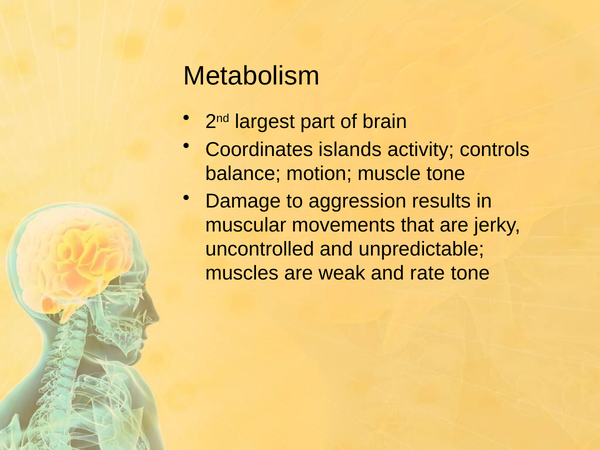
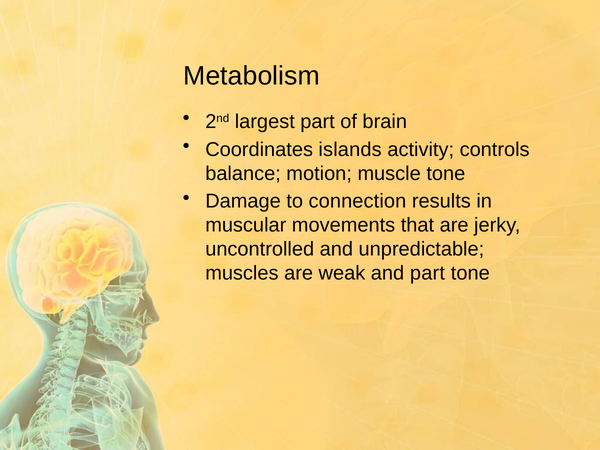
aggression: aggression -> connection
and rate: rate -> part
